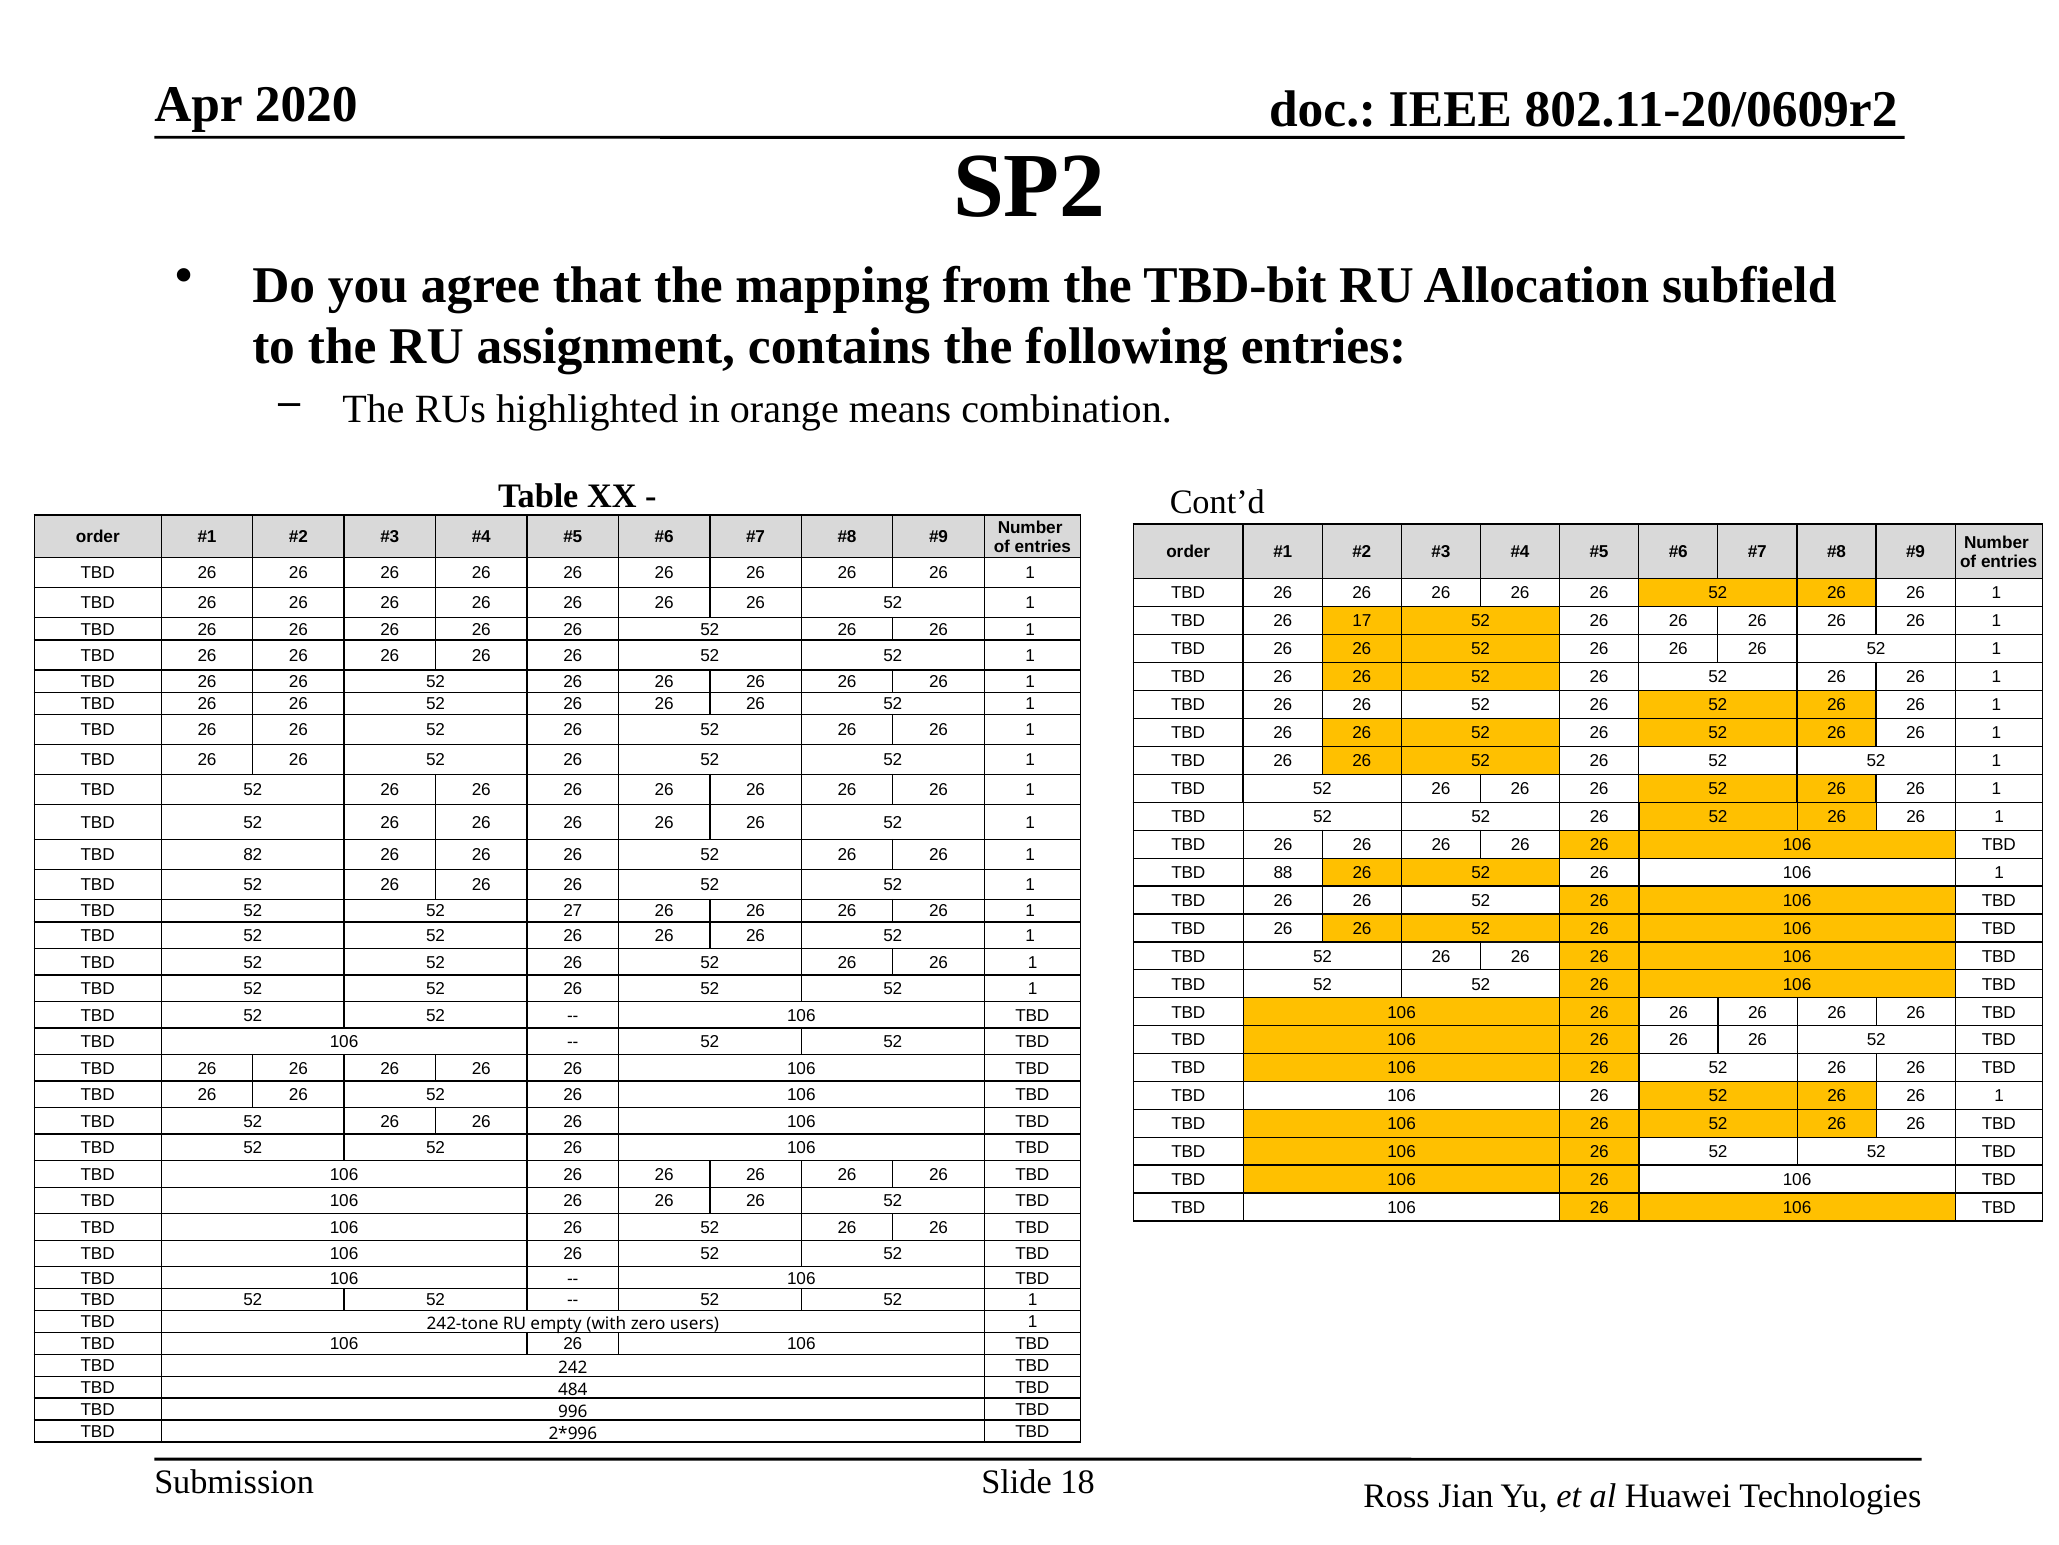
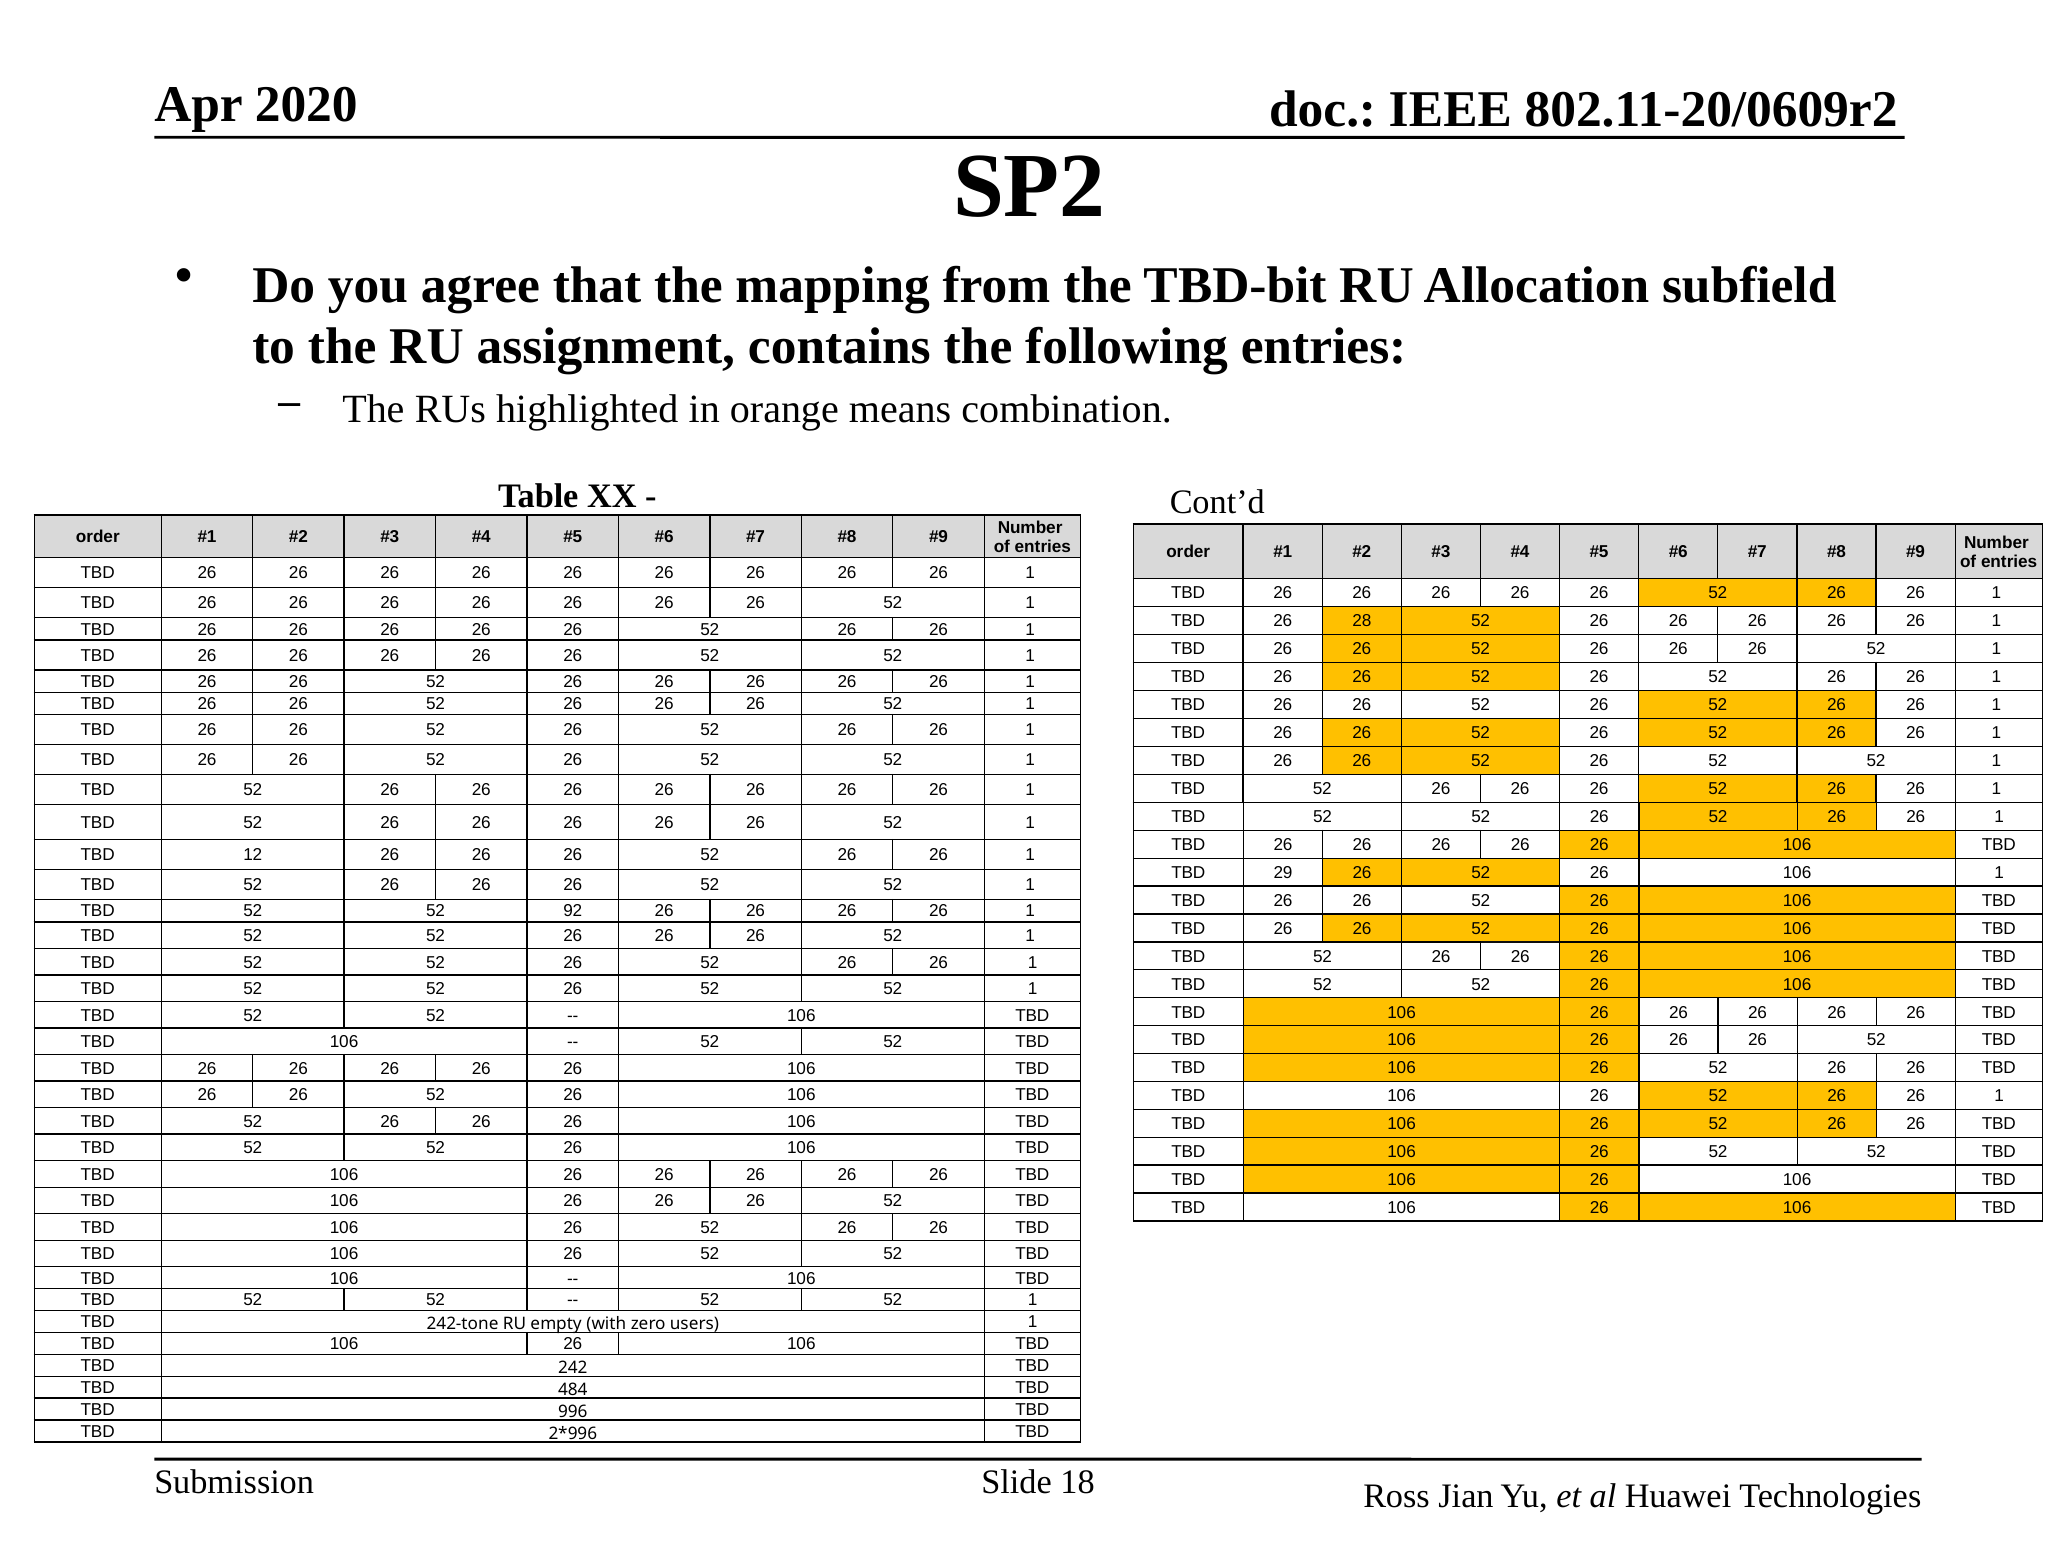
17: 17 -> 28
82: 82 -> 12
88: 88 -> 29
27: 27 -> 92
